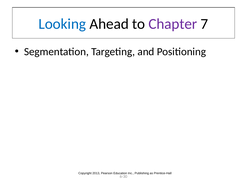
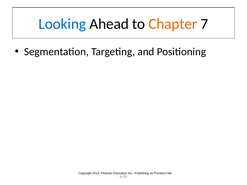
Chapter colour: purple -> orange
